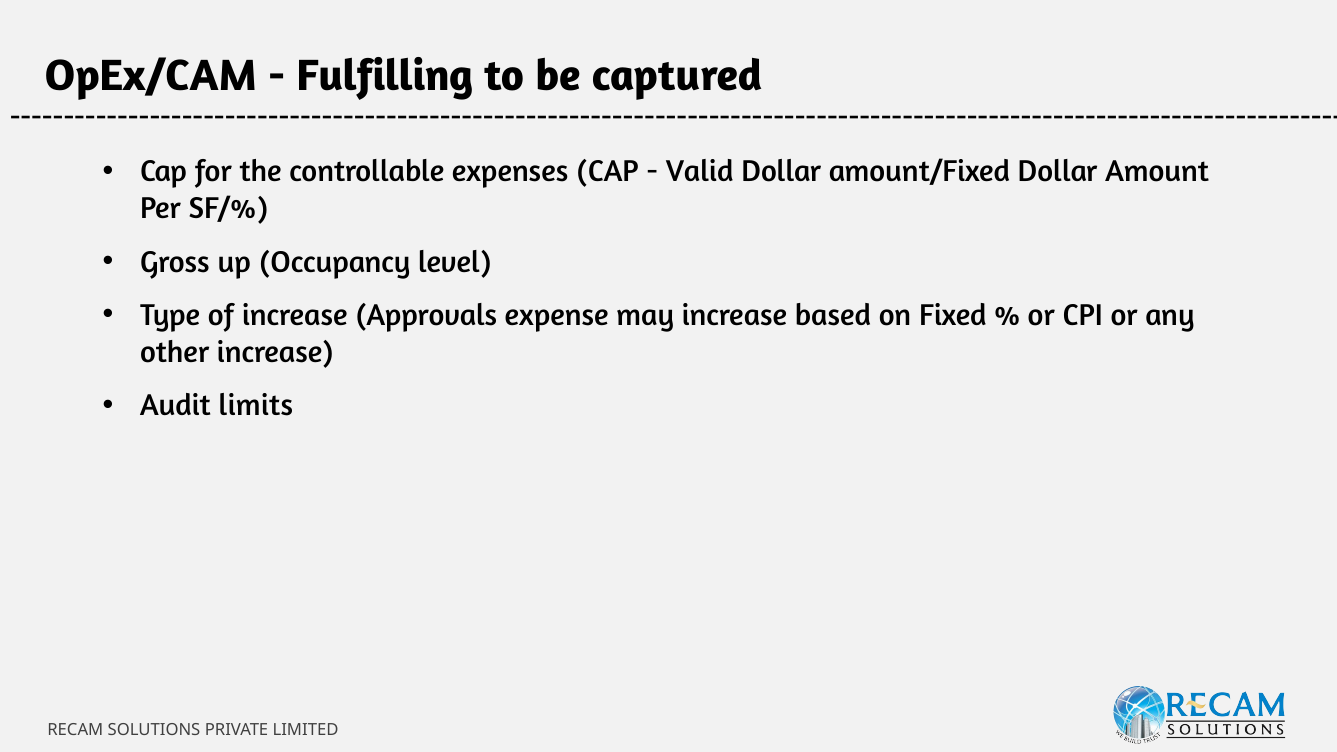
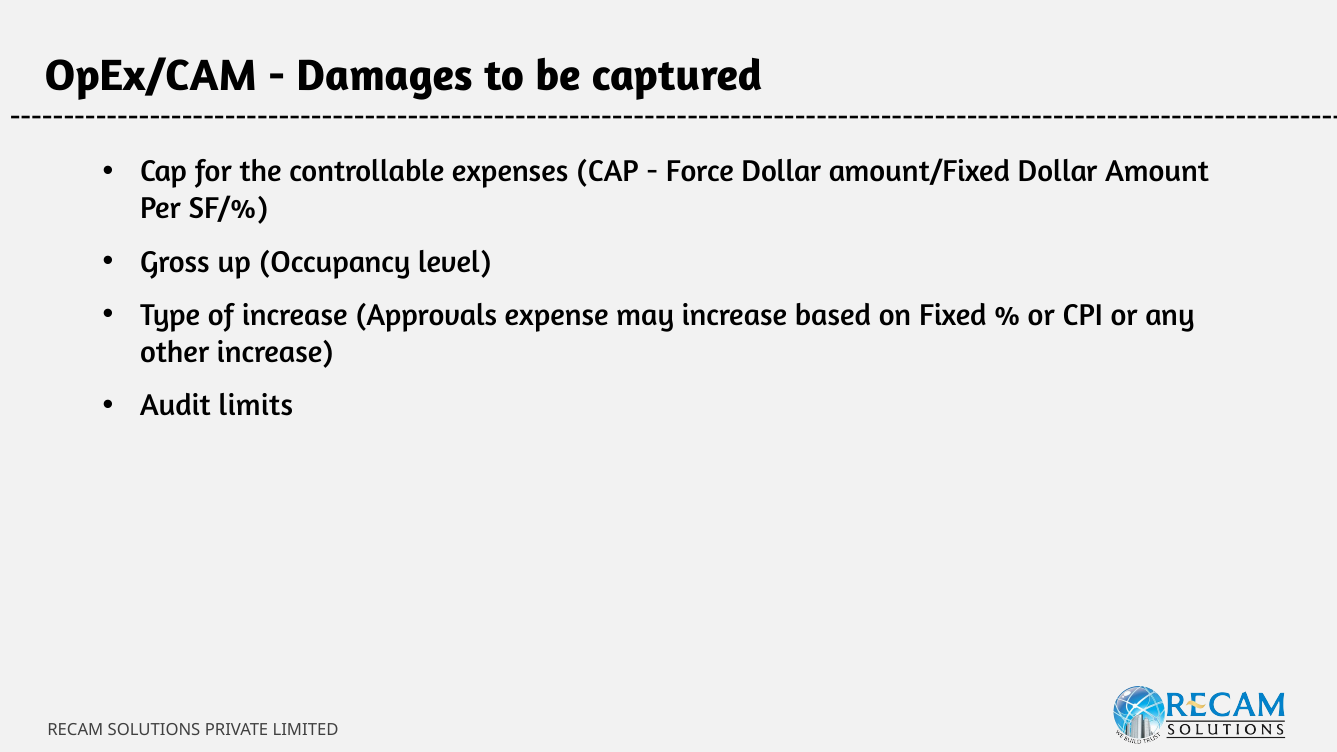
Fulfilling: Fulfilling -> Damages
Valid: Valid -> Force
